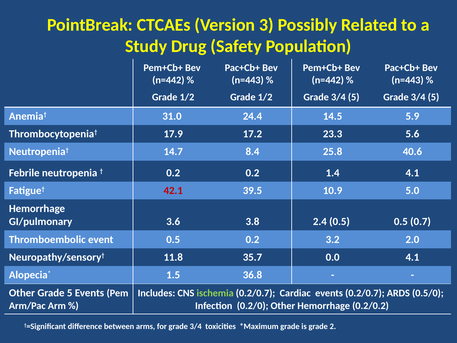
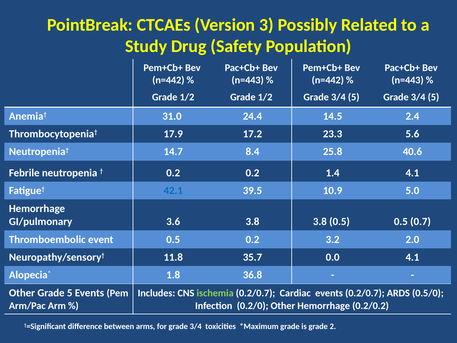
5.9: 5.9 -> 2.4
42.1 colour: red -> blue
3.8 2.4: 2.4 -> 3.8
1.5: 1.5 -> 1.8
